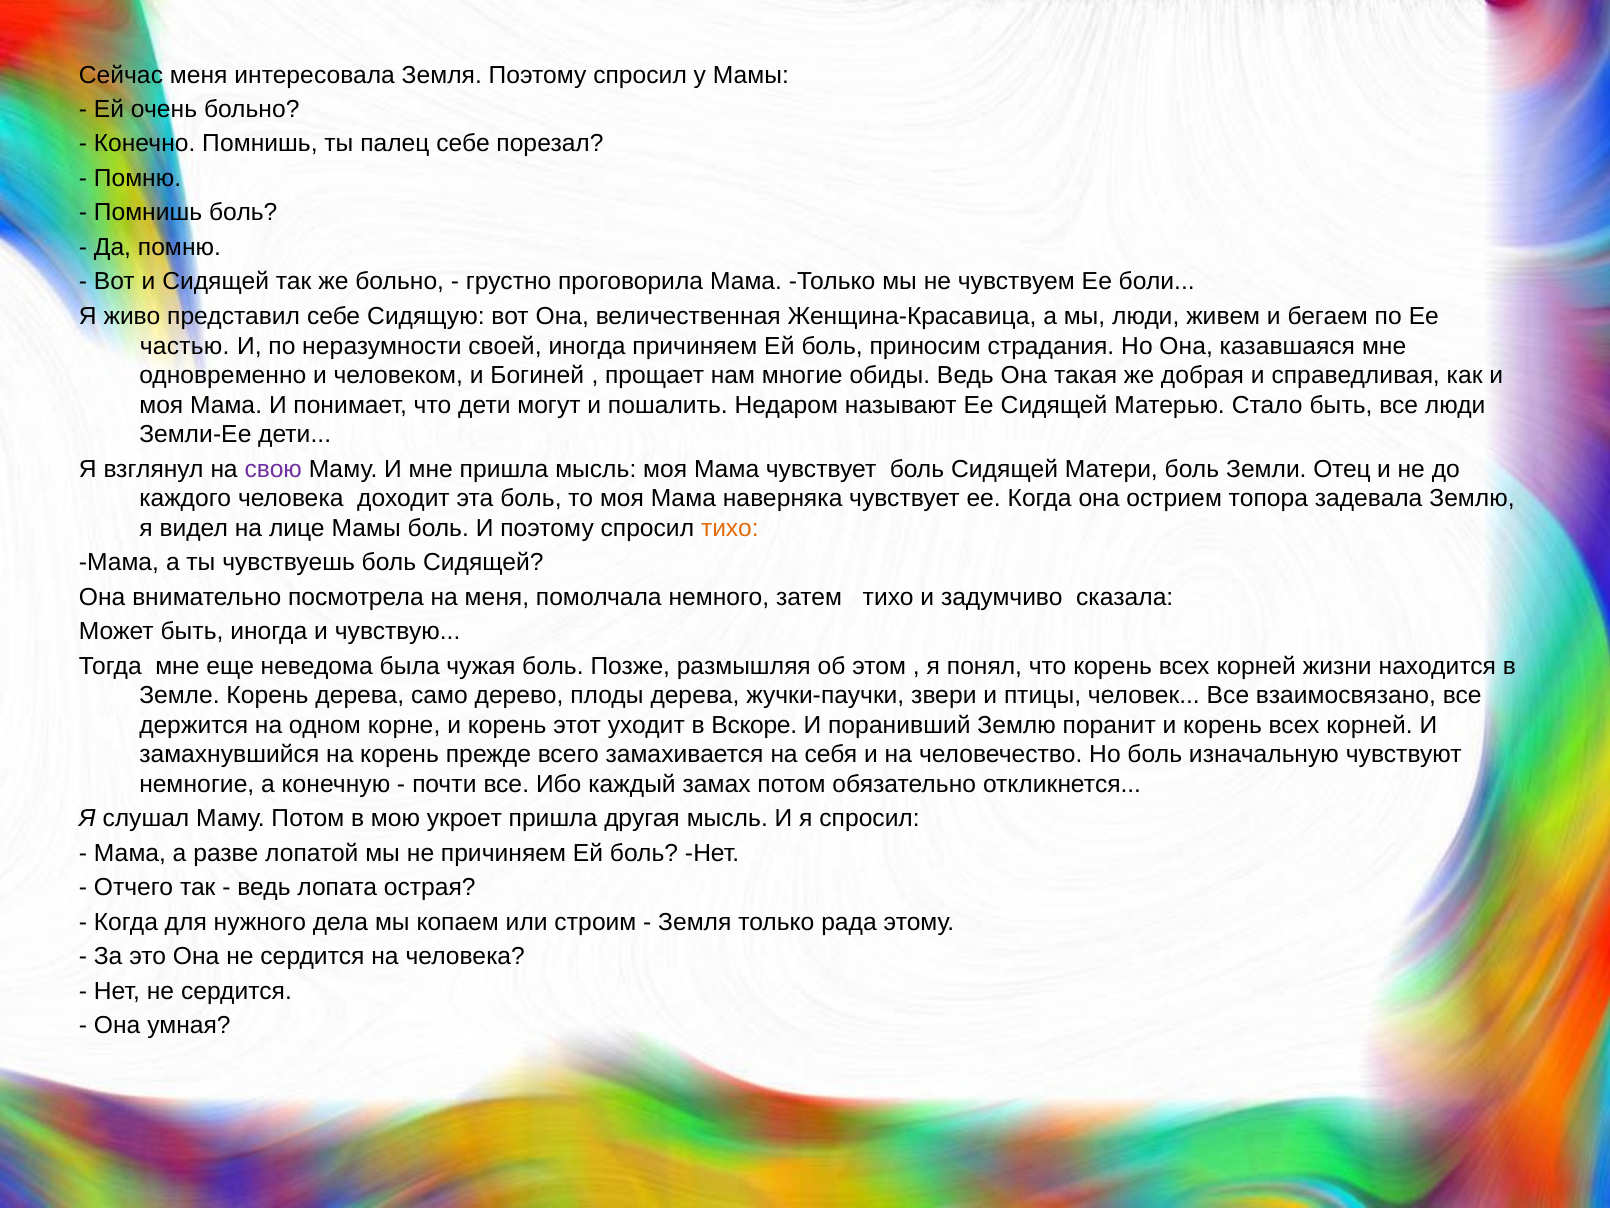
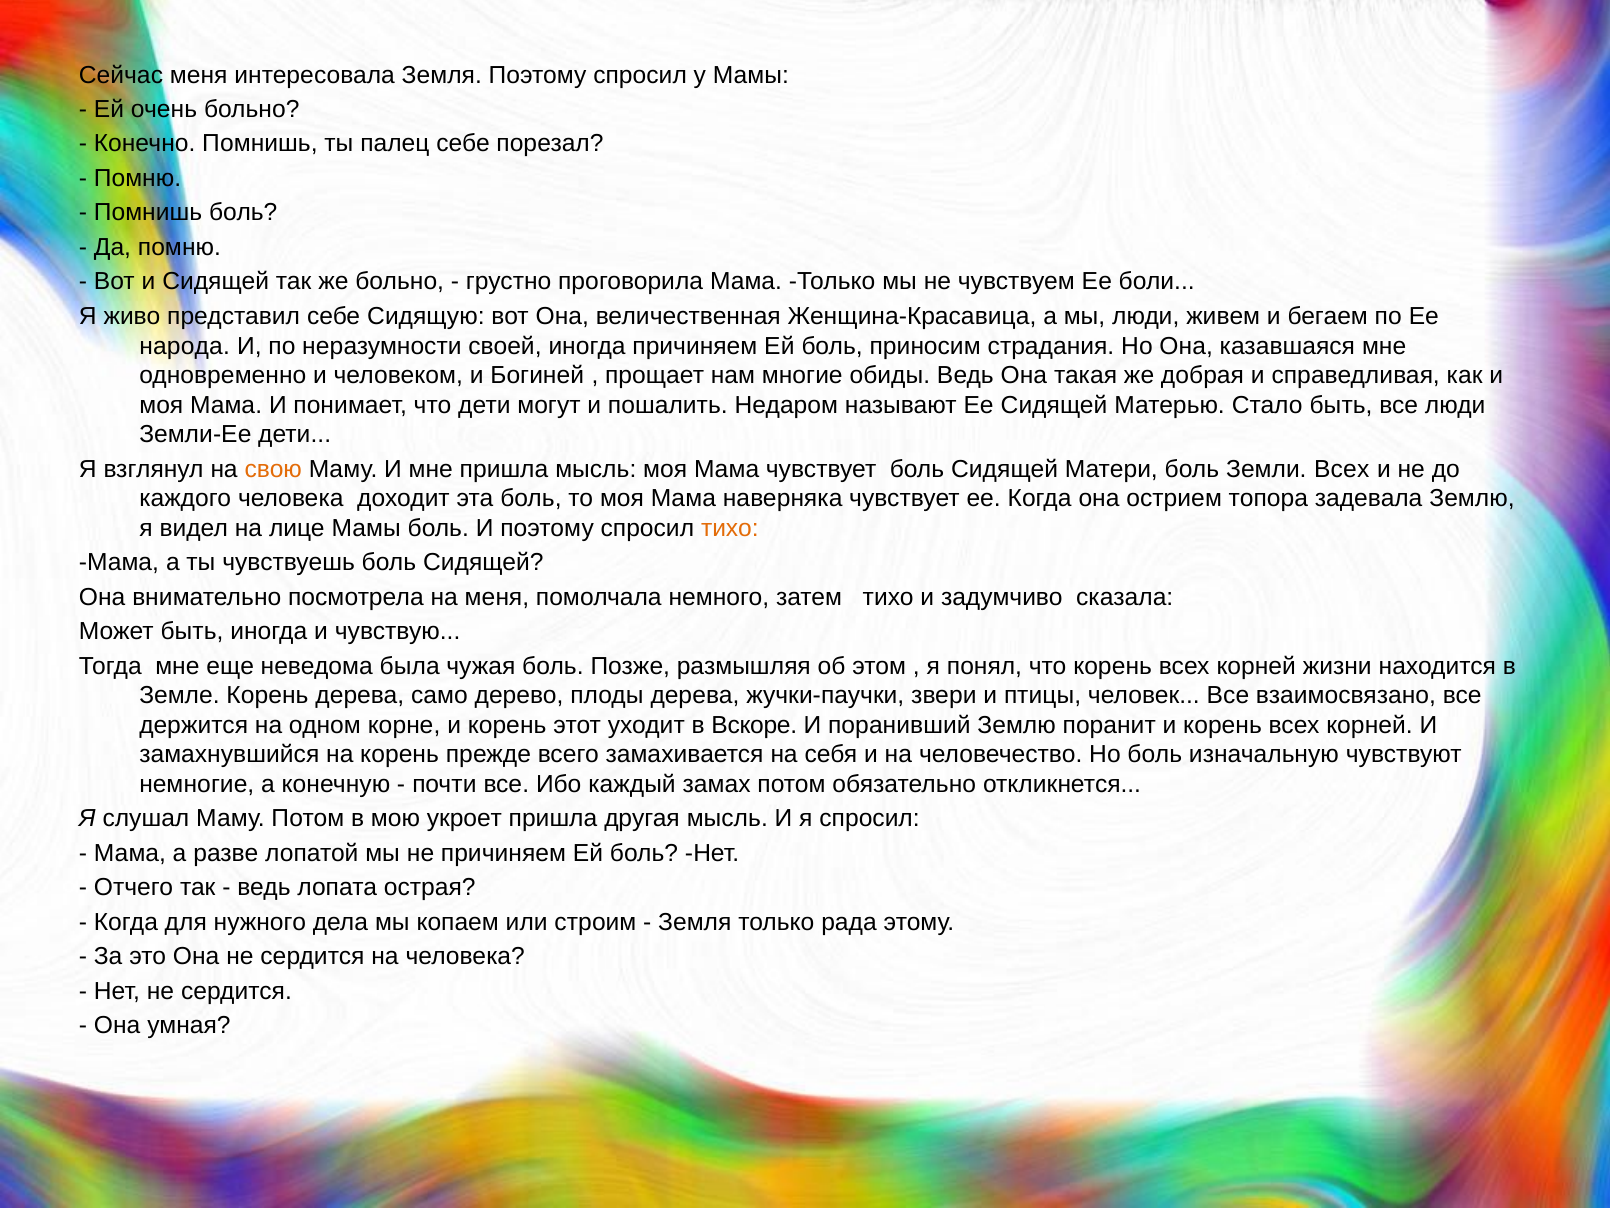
частью: частью -> народа
свою colour: purple -> orange
Земли Отец: Отец -> Всех
